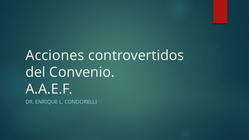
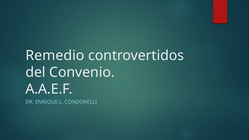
Acciones: Acciones -> Remedio
